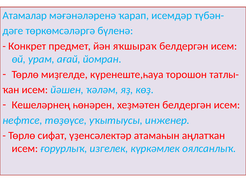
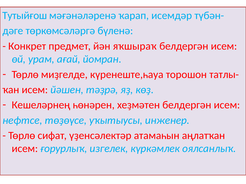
Атамалар: Атамалар -> Тутыйғош
ҡәләм: ҡәләм -> тәҙрә
